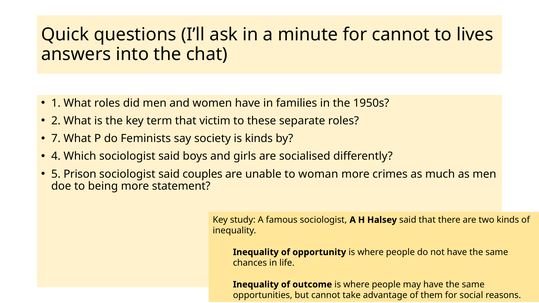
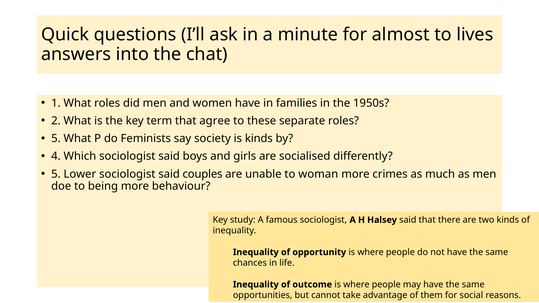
for cannot: cannot -> almost
victim: victim -> agree
7 at (56, 139): 7 -> 5
Prison: Prison -> Lower
statement: statement -> behaviour
